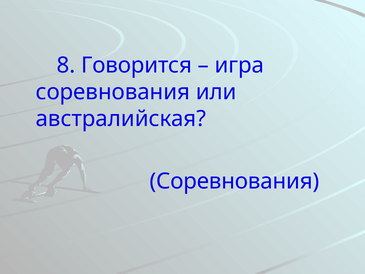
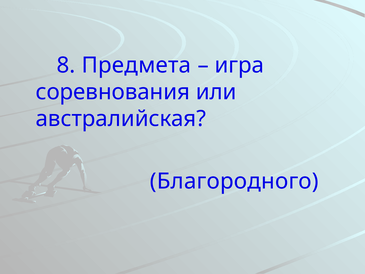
Говорится: Говорится -> Предмета
Соревнования at (234, 181): Соревнования -> Благородного
